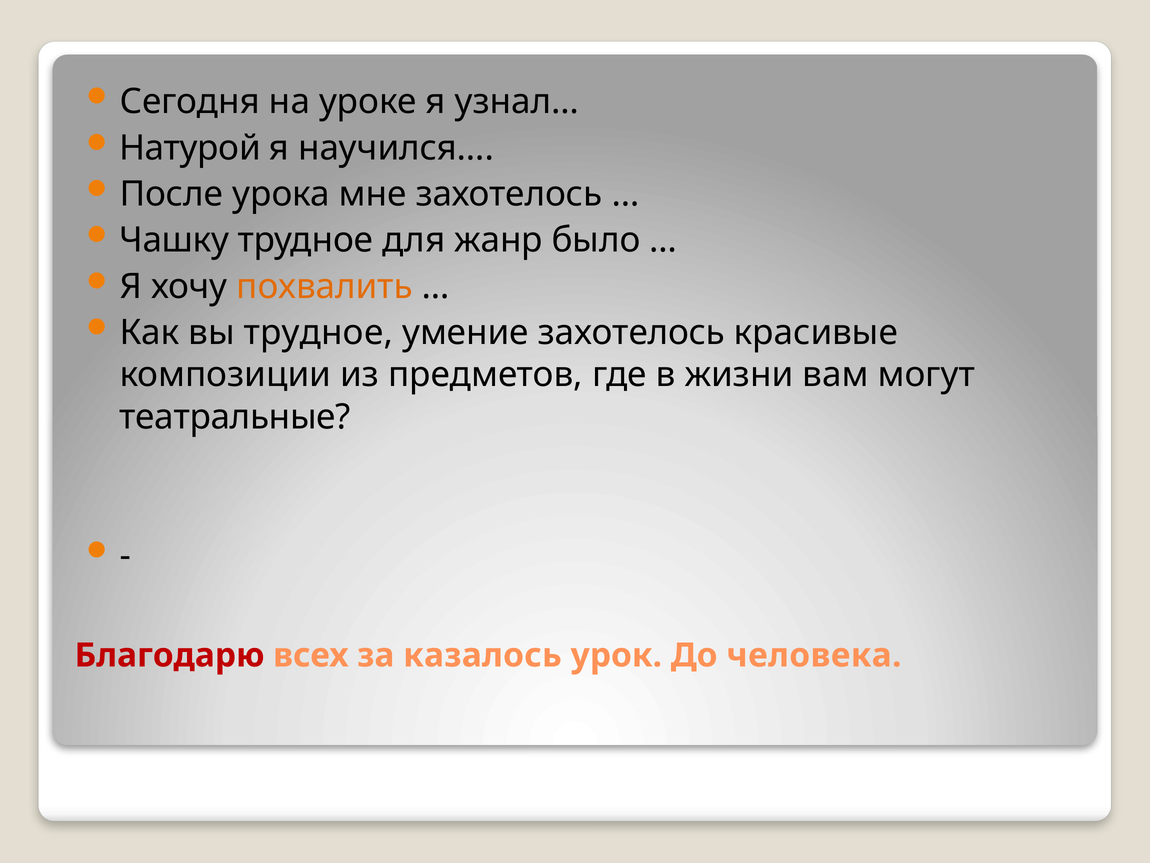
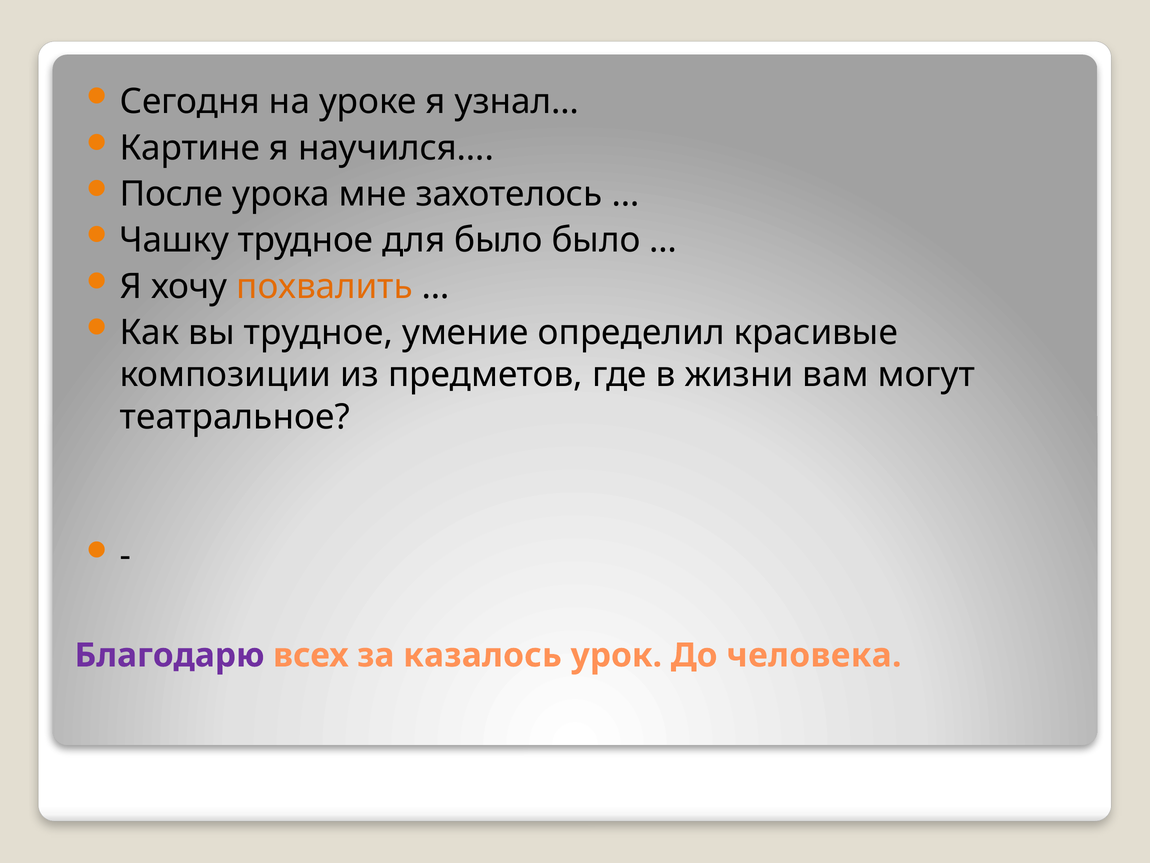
Натурой: Натурой -> Картине
для жанр: жанр -> было
умение захотелось: захотелось -> определил
театральные: театральные -> театральное
Благодарю colour: red -> purple
